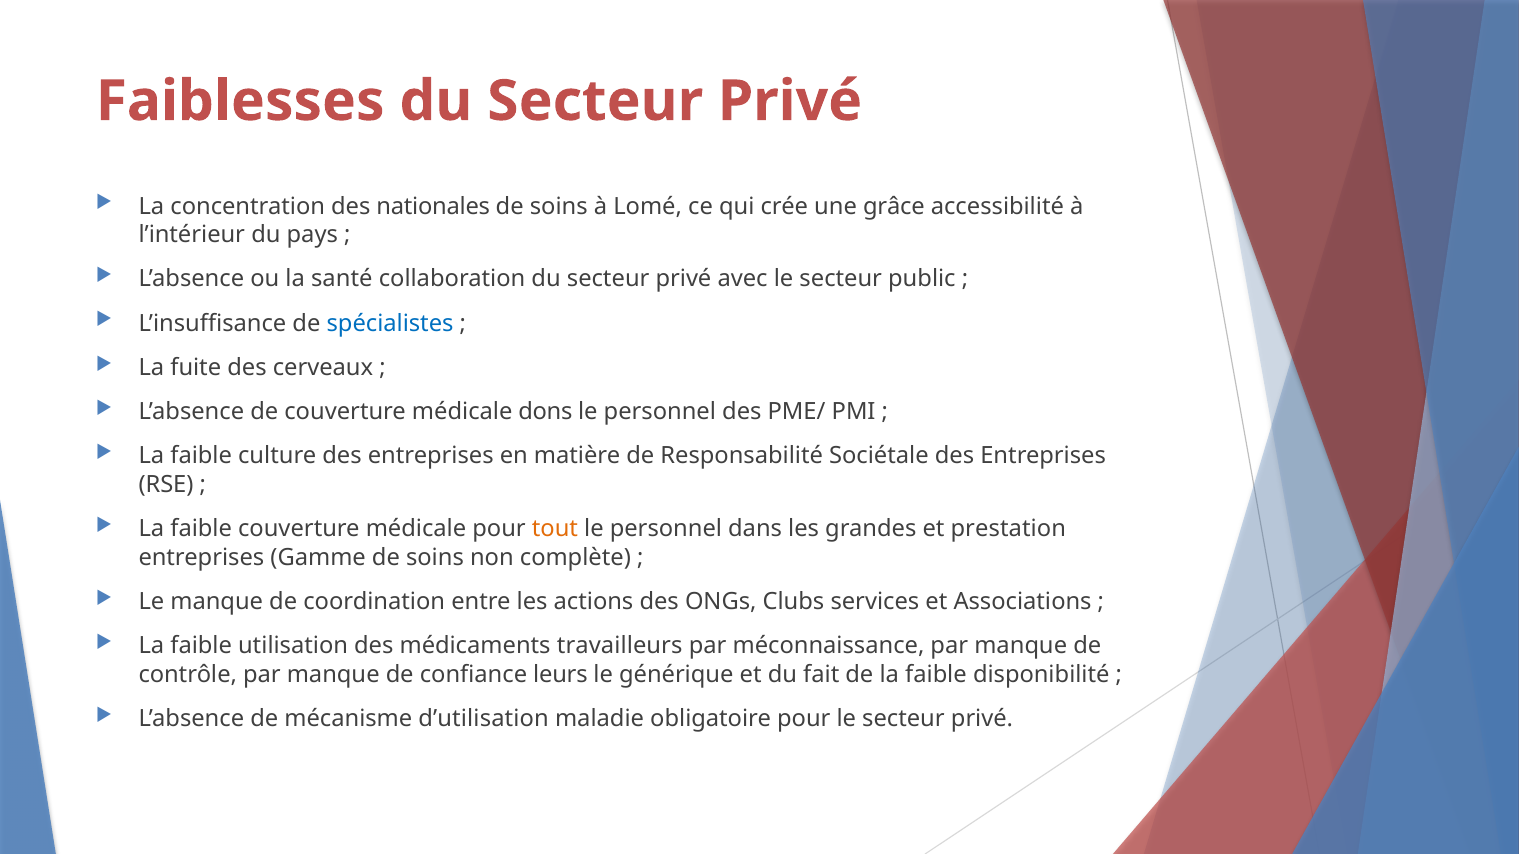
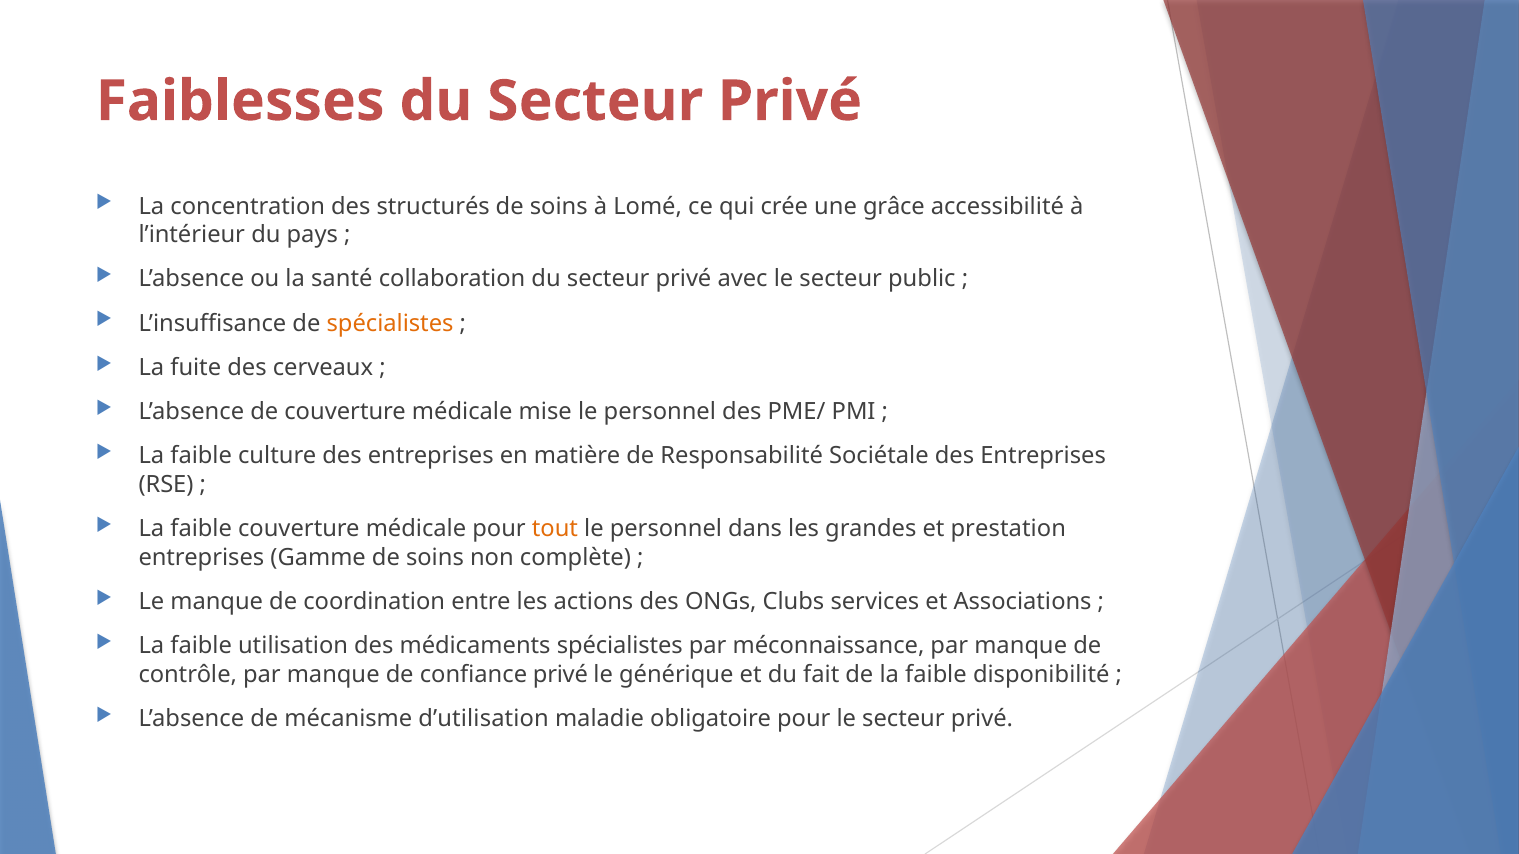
nationales: nationales -> structurés
spécialistes at (390, 323) colour: blue -> orange
dons: dons -> mise
médicaments travailleurs: travailleurs -> spécialistes
confiance leurs: leurs -> privé
